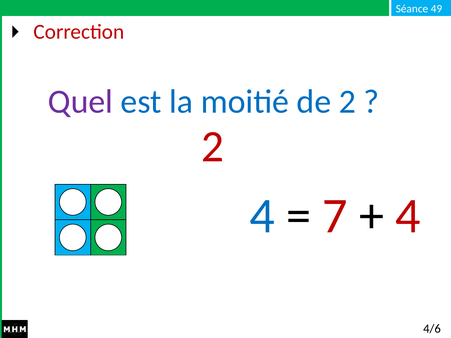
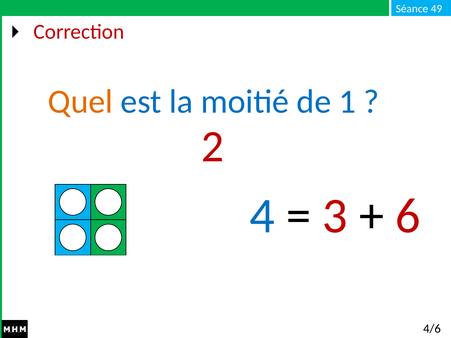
Quel colour: purple -> orange
de 2: 2 -> 1
7: 7 -> 3
4 at (408, 216): 4 -> 6
